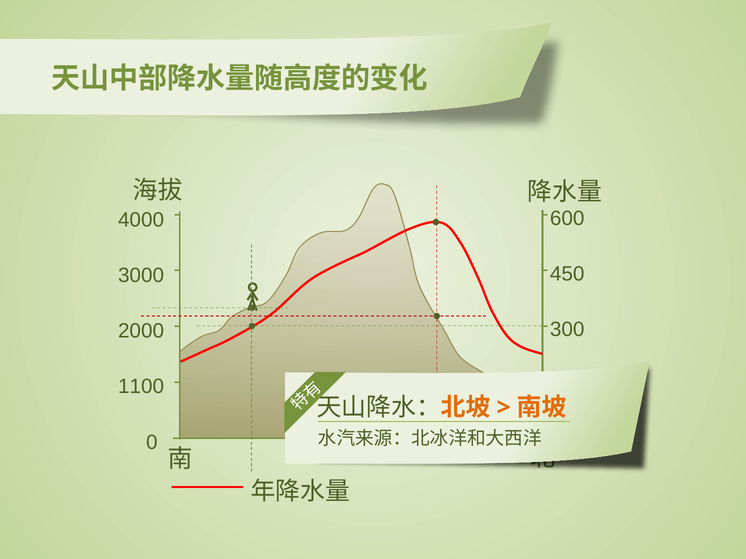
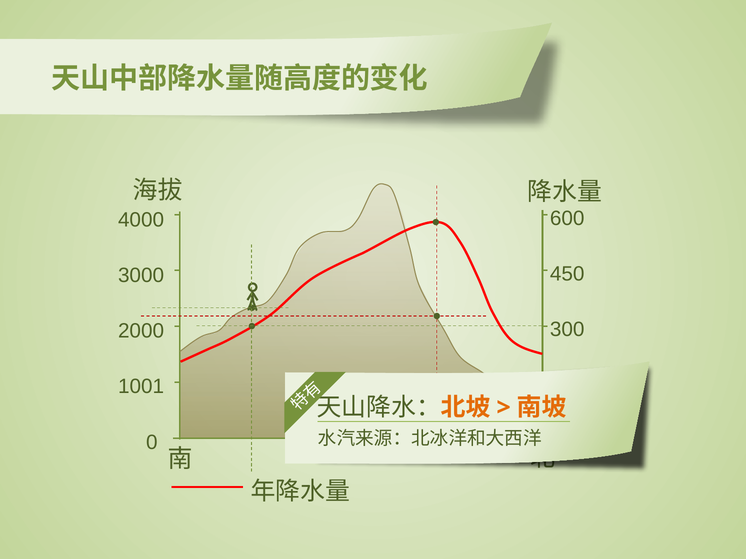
1100: 1100 -> 1001
